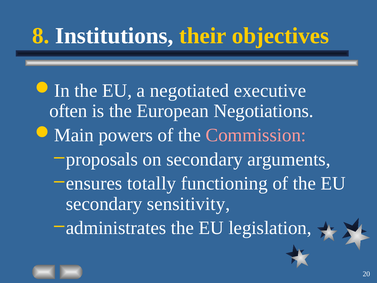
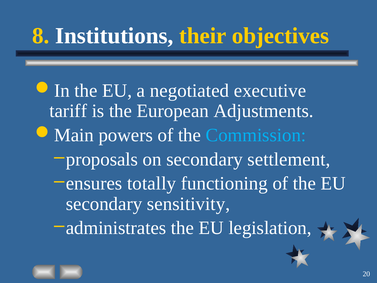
often: often -> tariff
Negotiations: Negotiations -> Adjustments
Commission colour: pink -> light blue
arguments: arguments -> settlement
